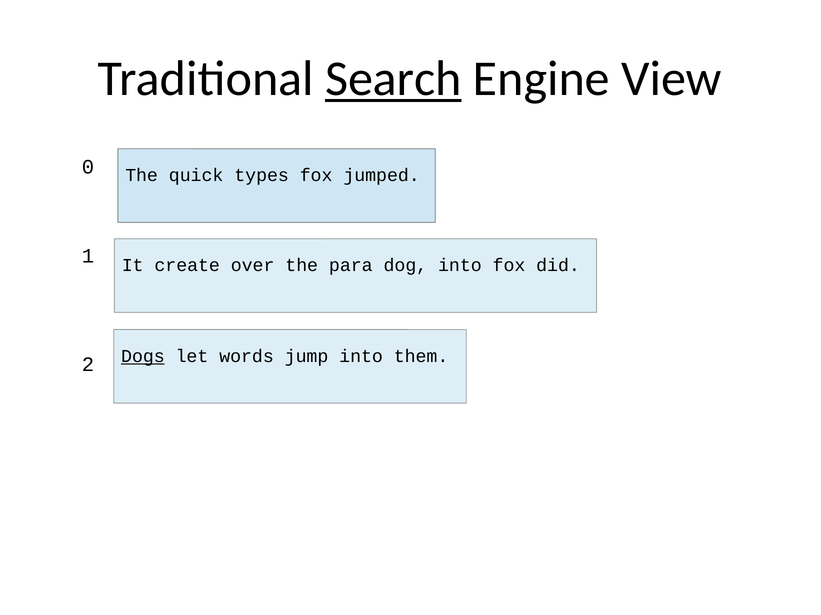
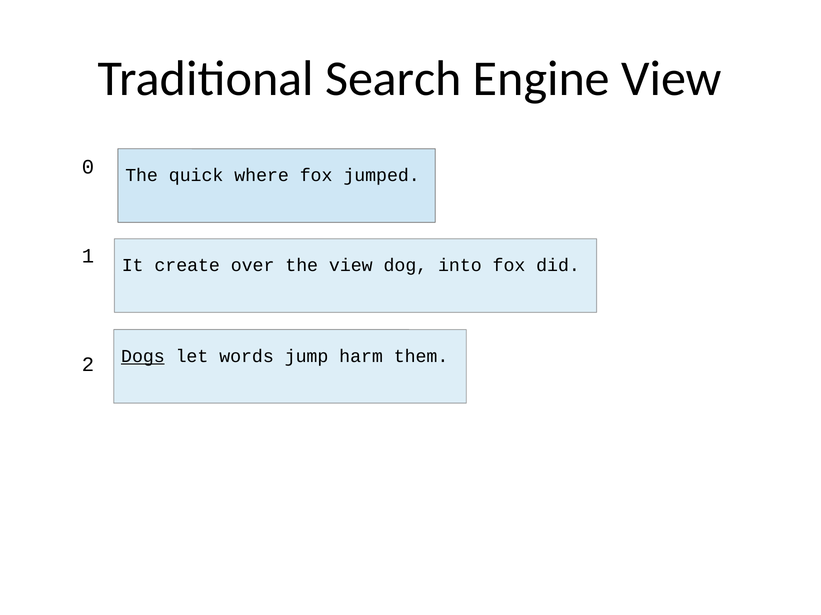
Search underline: present -> none
types: types -> where
the para: para -> view
jump into: into -> harm
